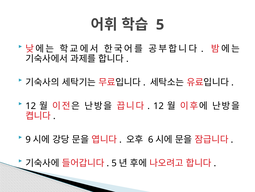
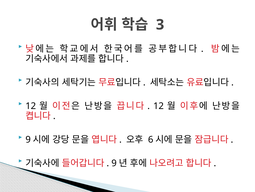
5 at (160, 25): 5 -> 3
5 at (114, 163): 5 -> 9
